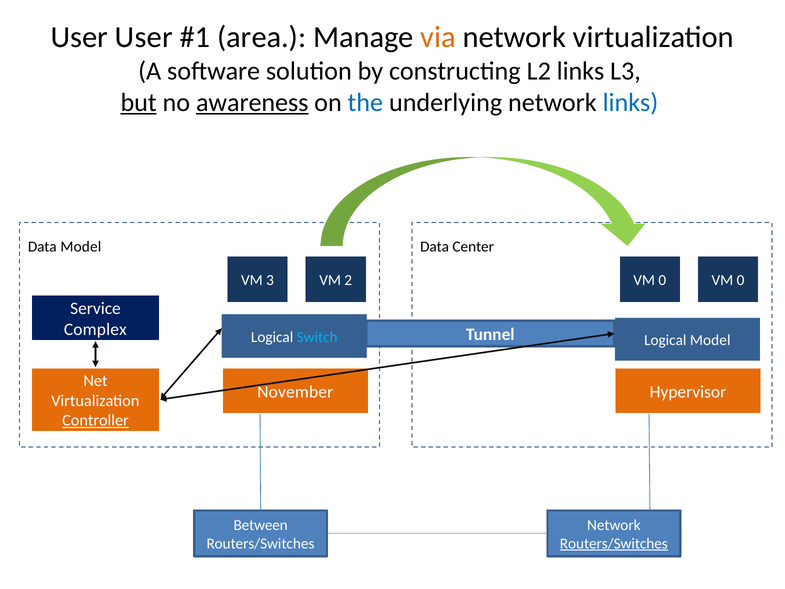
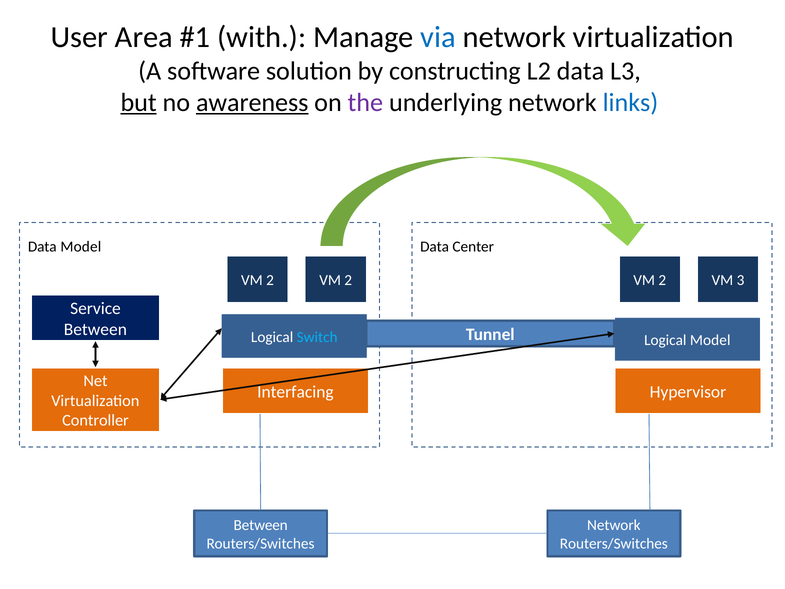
User User: User -> Area
area: area -> with
via colour: orange -> blue
L2 links: links -> data
the colour: blue -> purple
3 at (270, 280): 3 -> 2
0 at (662, 280): 0 -> 2
0 at (741, 280): 0 -> 3
Complex at (95, 329): Complex -> Between
November: November -> Interfacing
Controller underline: present -> none
Routers/Switches at (614, 543) underline: present -> none
